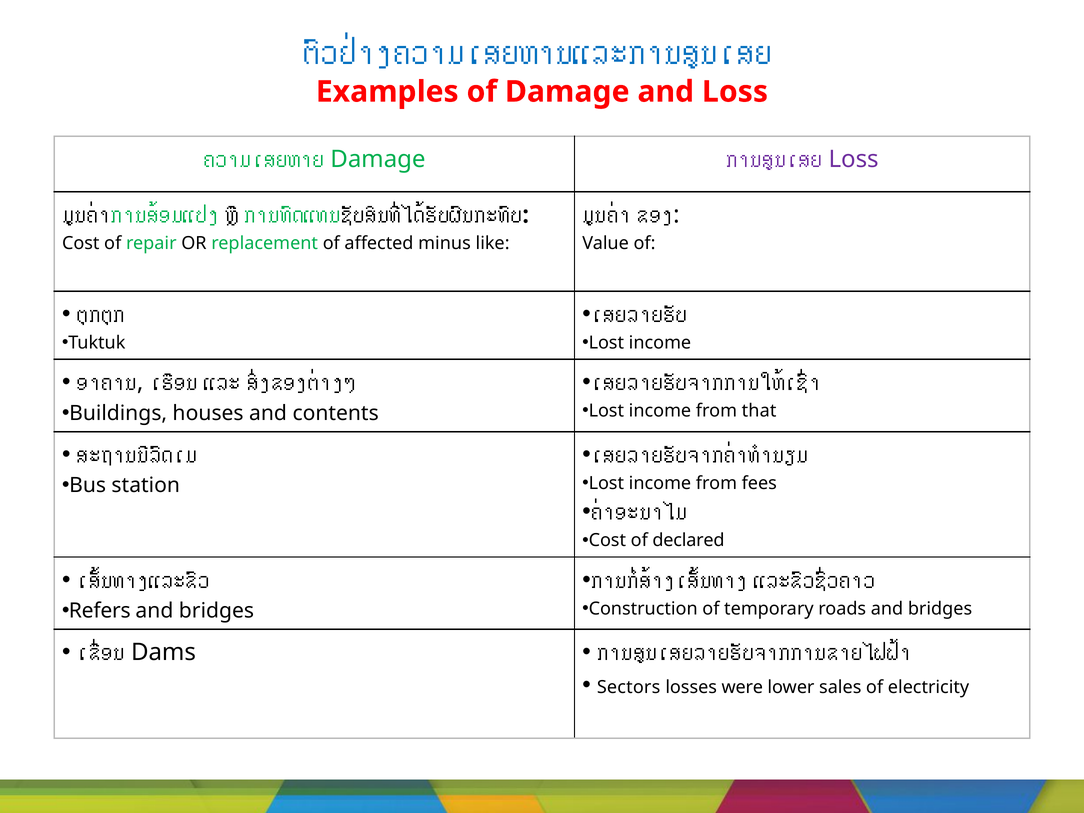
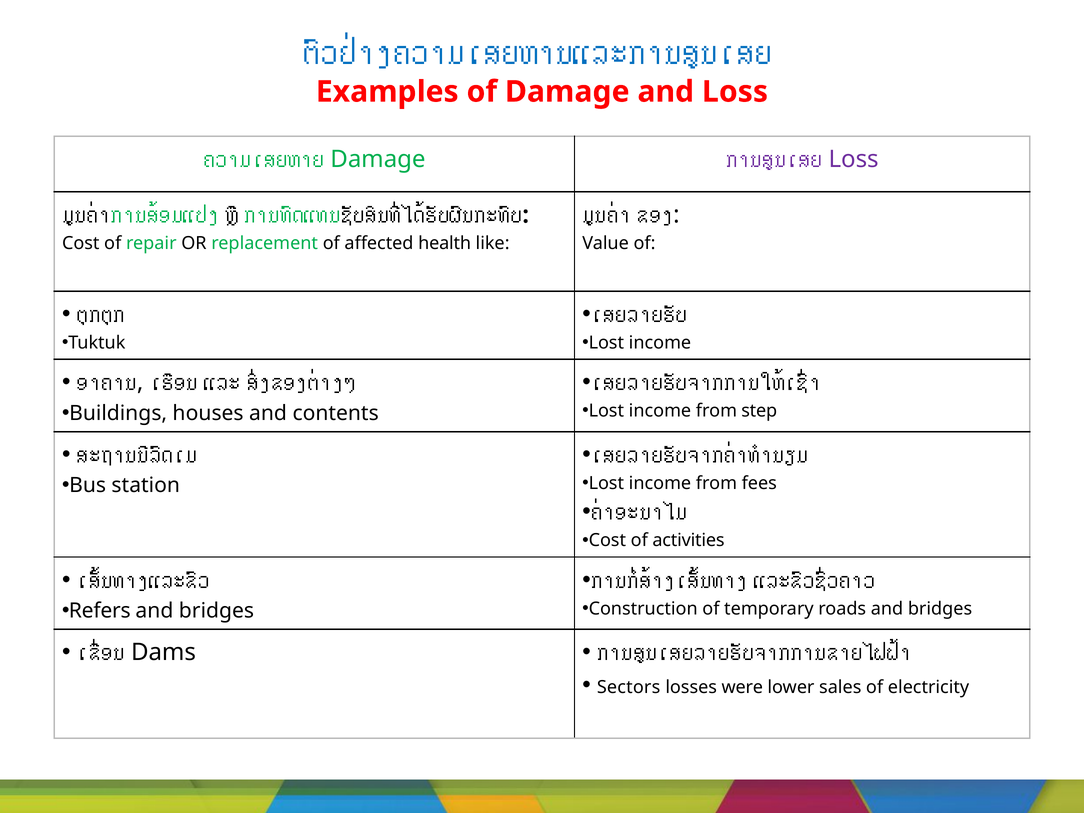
minus: minus -> health
that: that -> step
declared: declared -> activities
